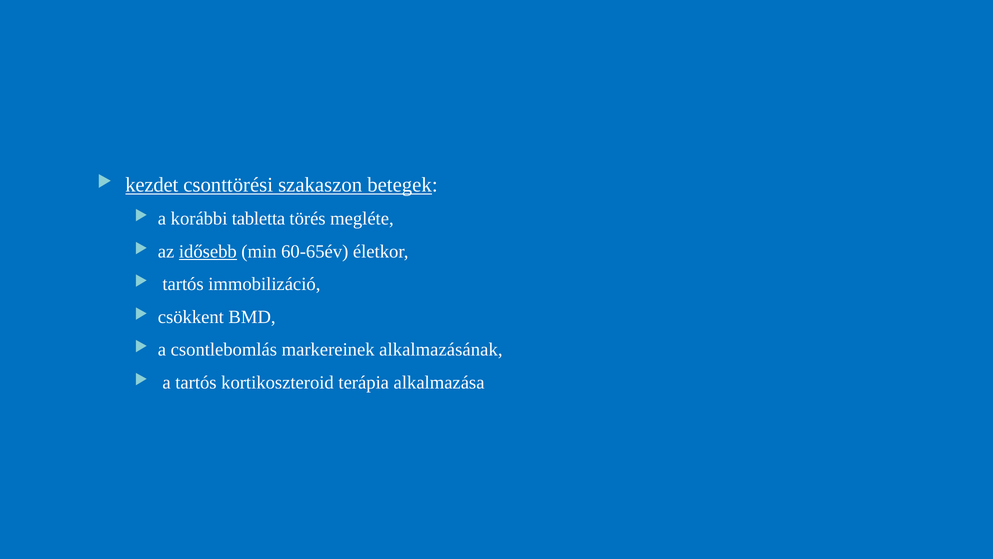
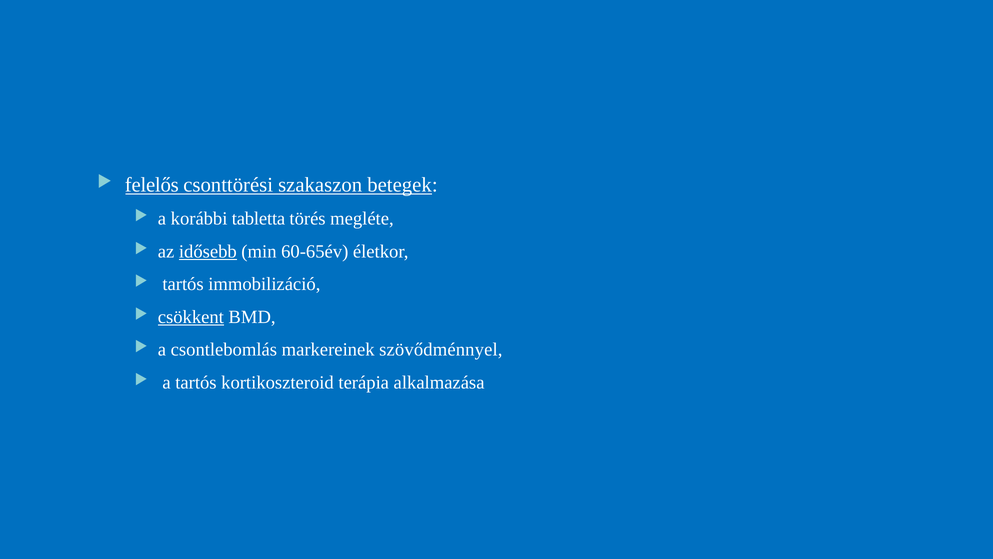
kezdet: kezdet -> felelős
csökkent underline: none -> present
alkalmazásának: alkalmazásának -> szövődménnyel
